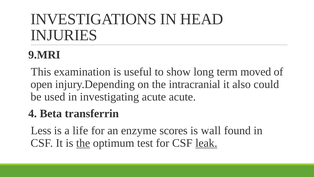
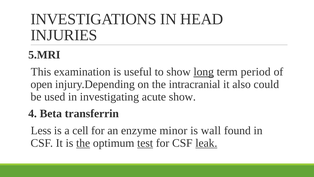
9.MRI: 9.MRI -> 5.MRI
long underline: none -> present
moved: moved -> period
acute acute: acute -> show
life: life -> cell
scores: scores -> minor
test underline: none -> present
